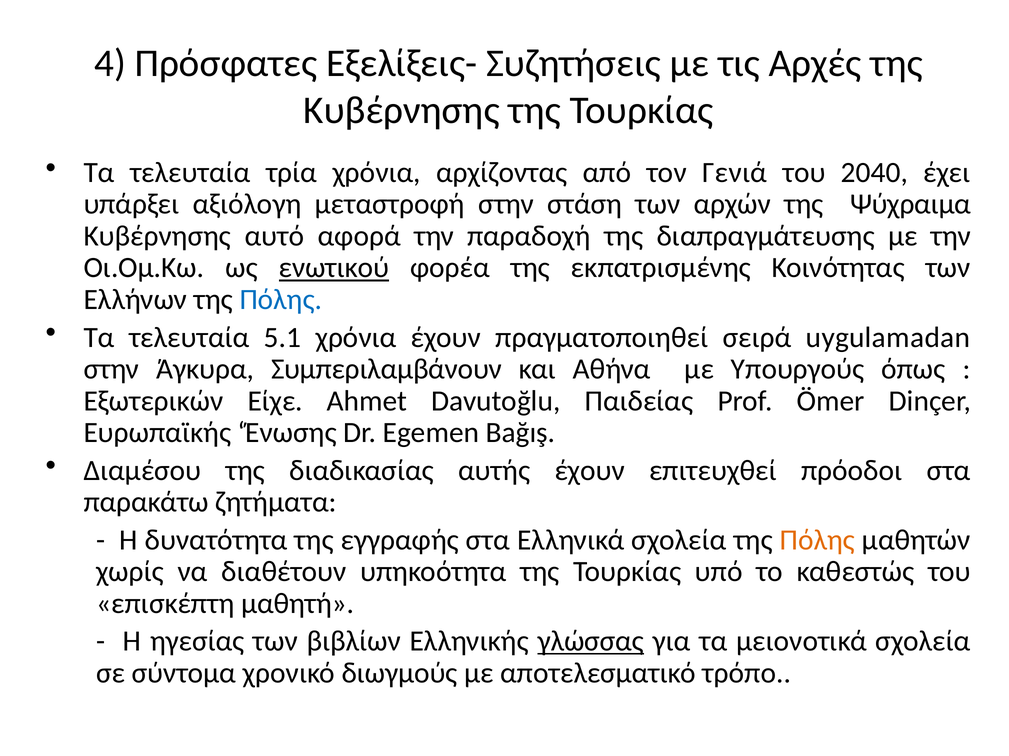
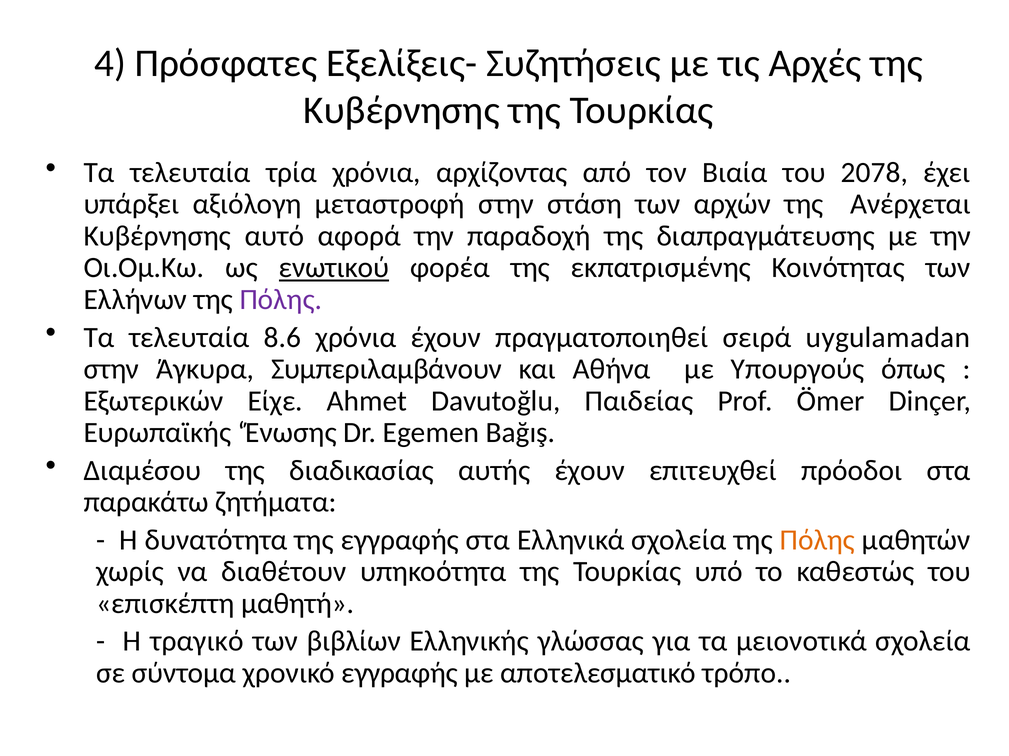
Γενιά: Γενιά -> Βιαία
2040: 2040 -> 2078
Ψύχραιμα: Ψύχραιμα -> Ανέρχεται
Πόλης at (281, 300) colour: blue -> purple
5.1: 5.1 -> 8.6
ηγεσίας: ηγεσίας -> τραγικό
γλώσσας underline: present -> none
χρονικό διωγμούς: διωγμούς -> εγγραφής
